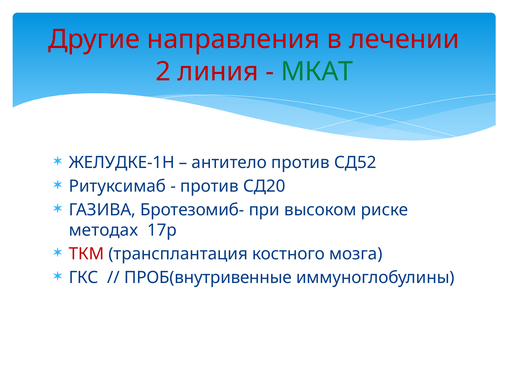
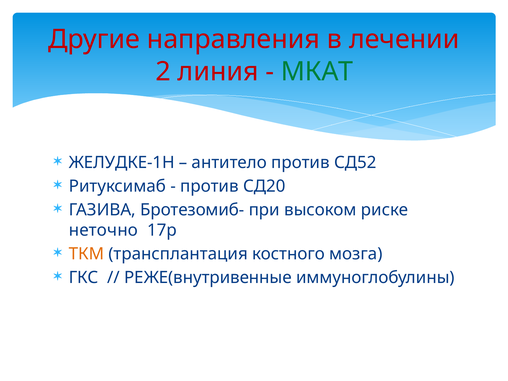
методах: методах -> неточно
ТКМ colour: red -> orange
ПРОБ(внутривенные: ПРОБ(внутривенные -> РЕЖЕ(внутривенные
